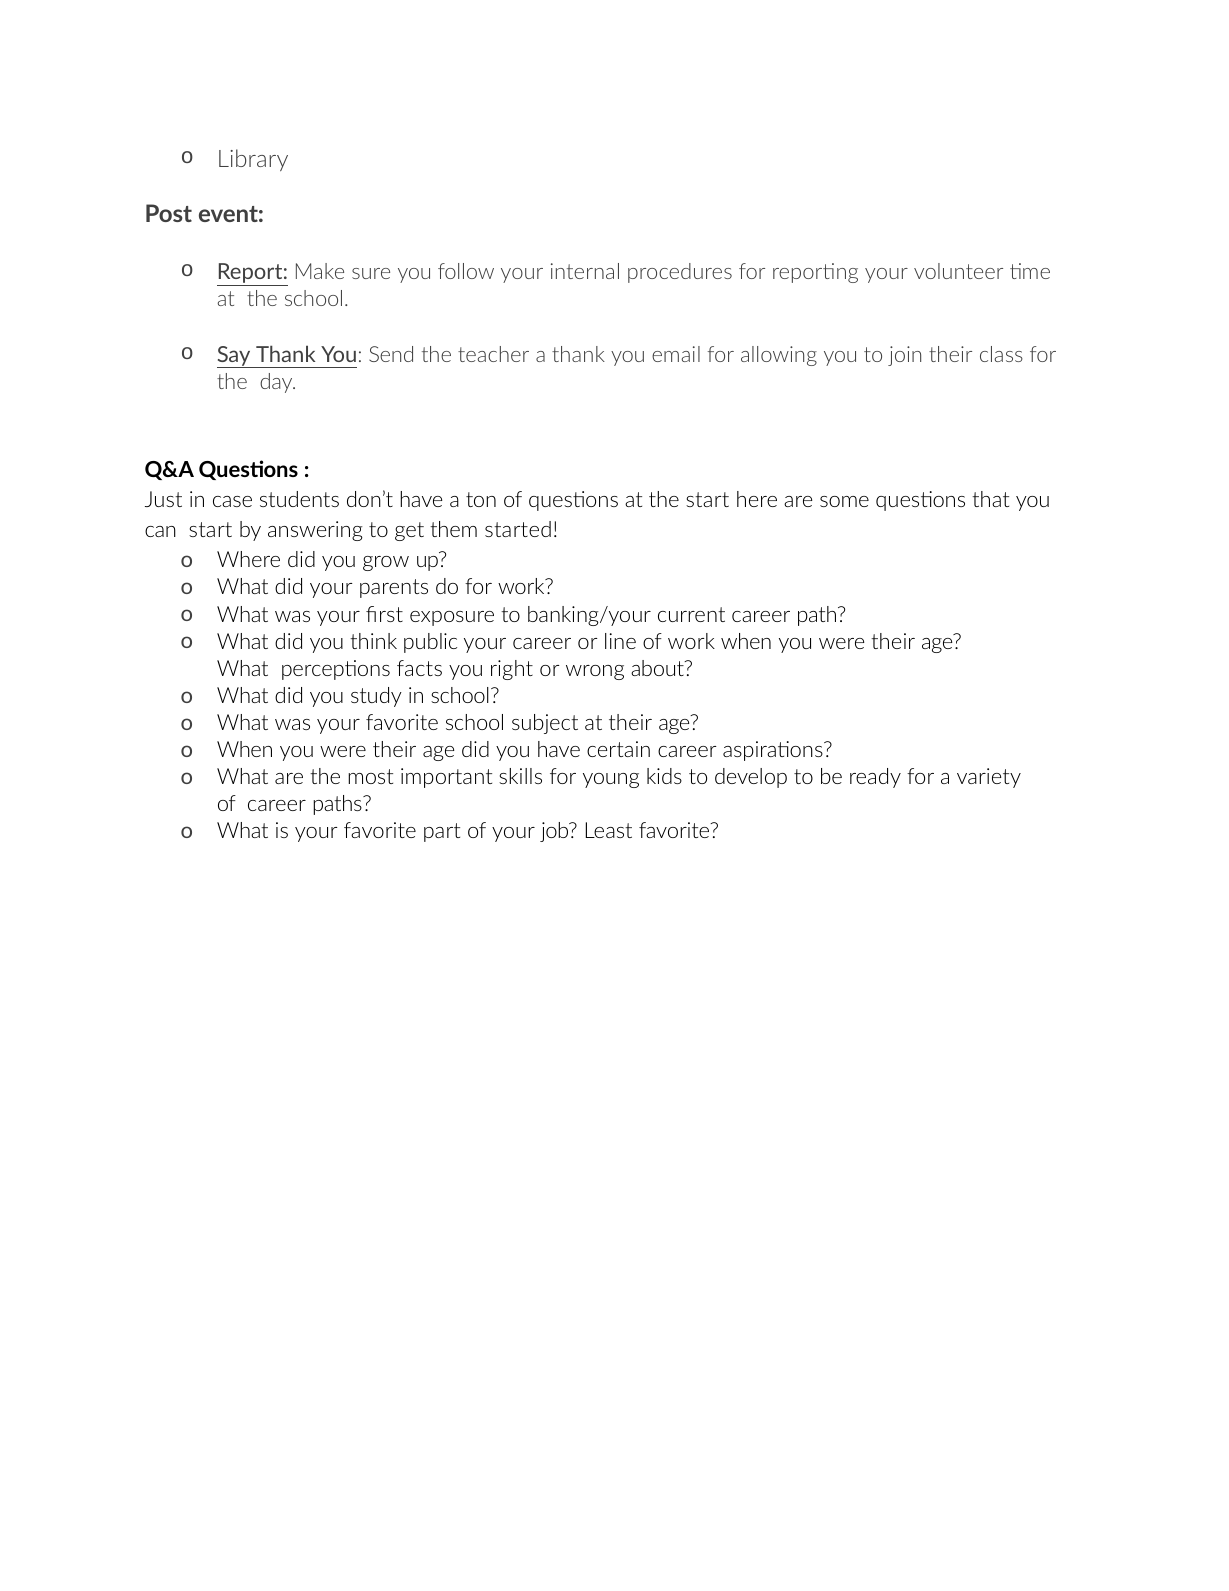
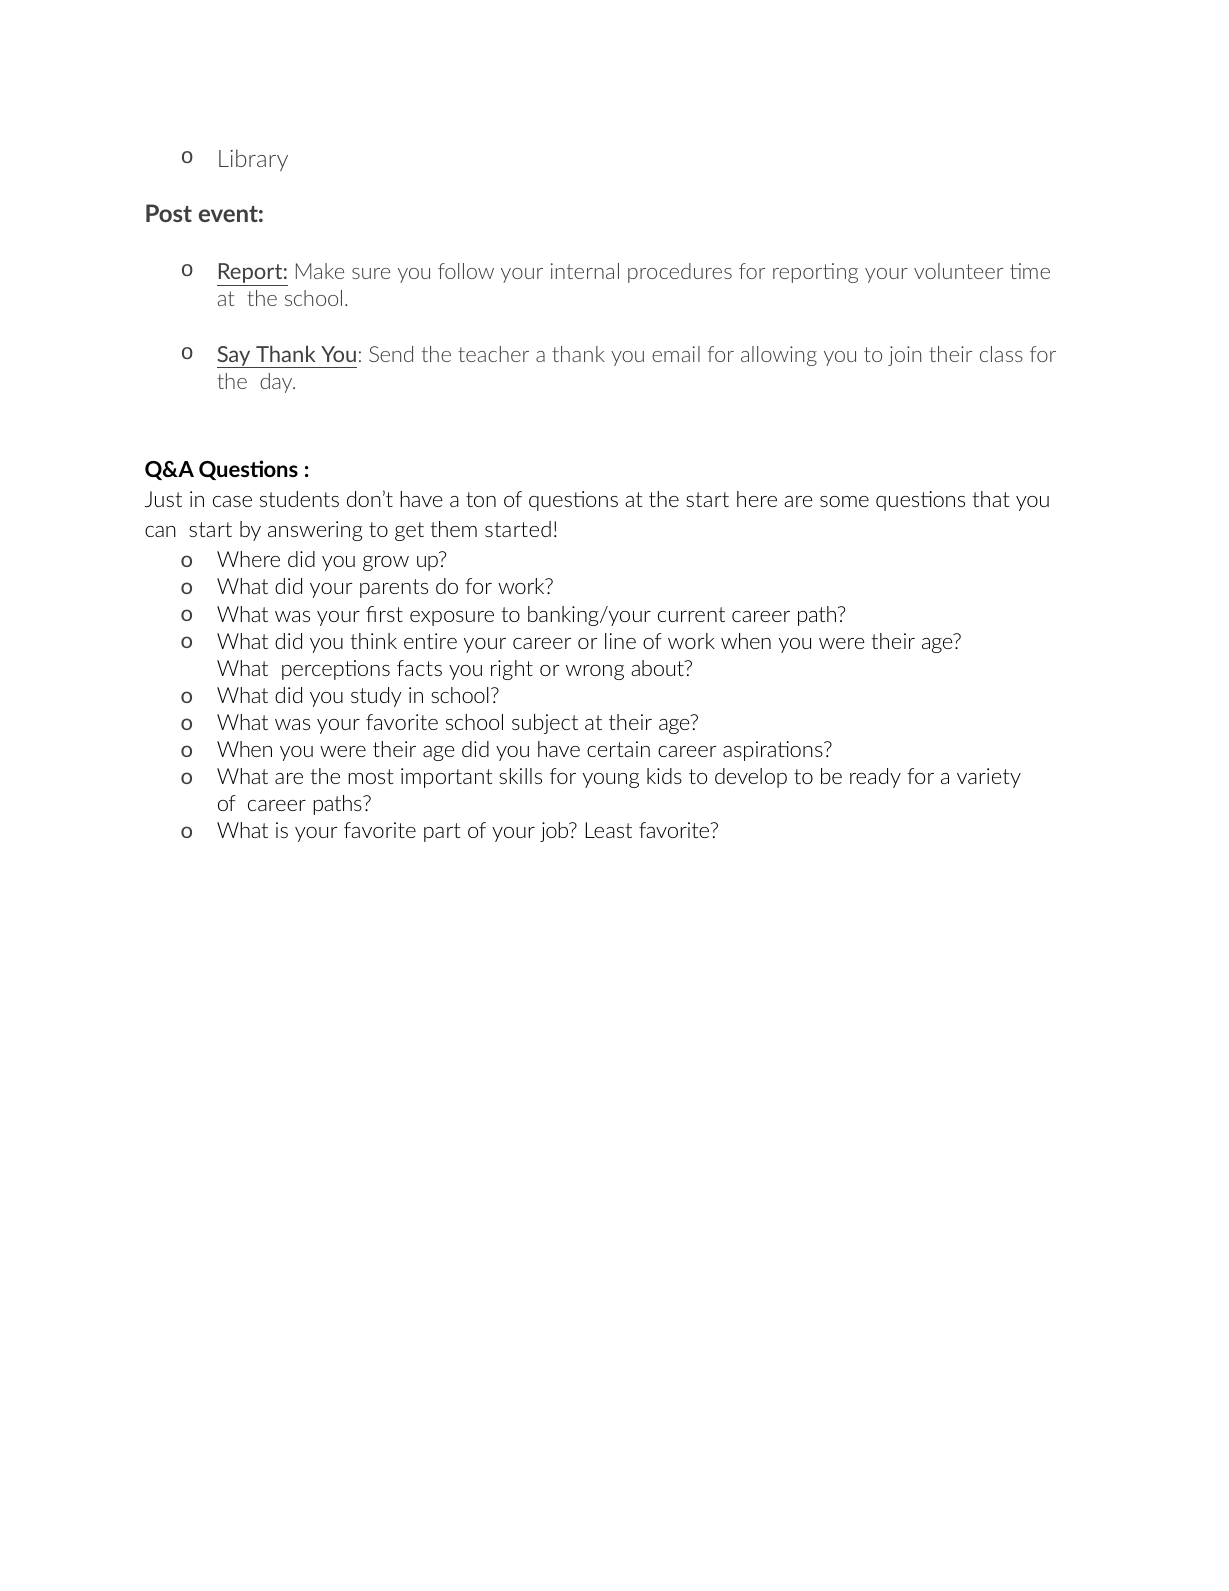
public: public -> entire
